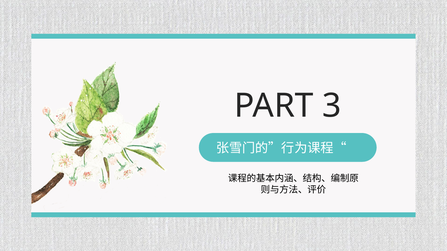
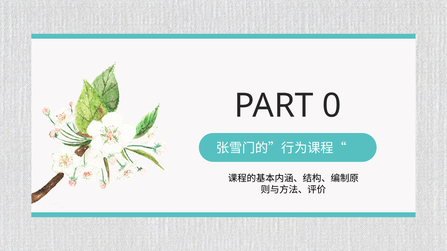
3: 3 -> 0
